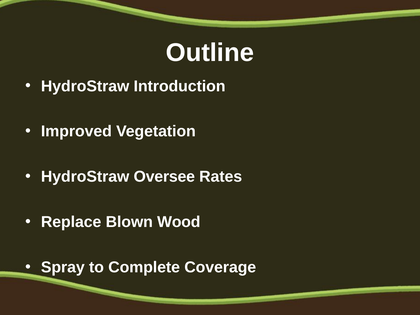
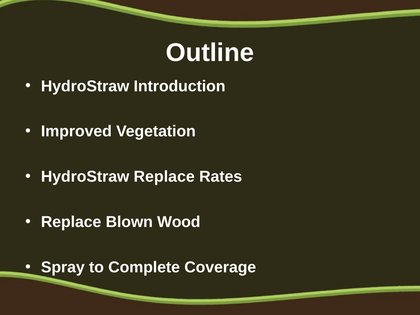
HydroStraw Oversee: Oversee -> Replace
